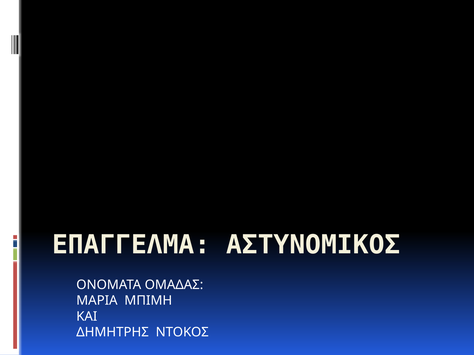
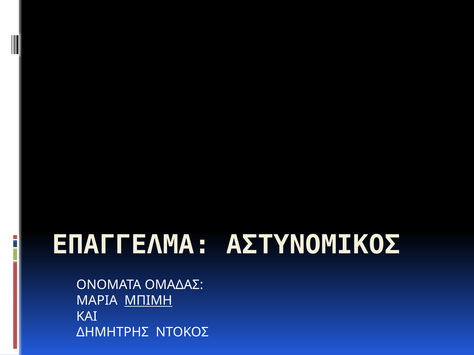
ΜΠΙΜΗ underline: none -> present
